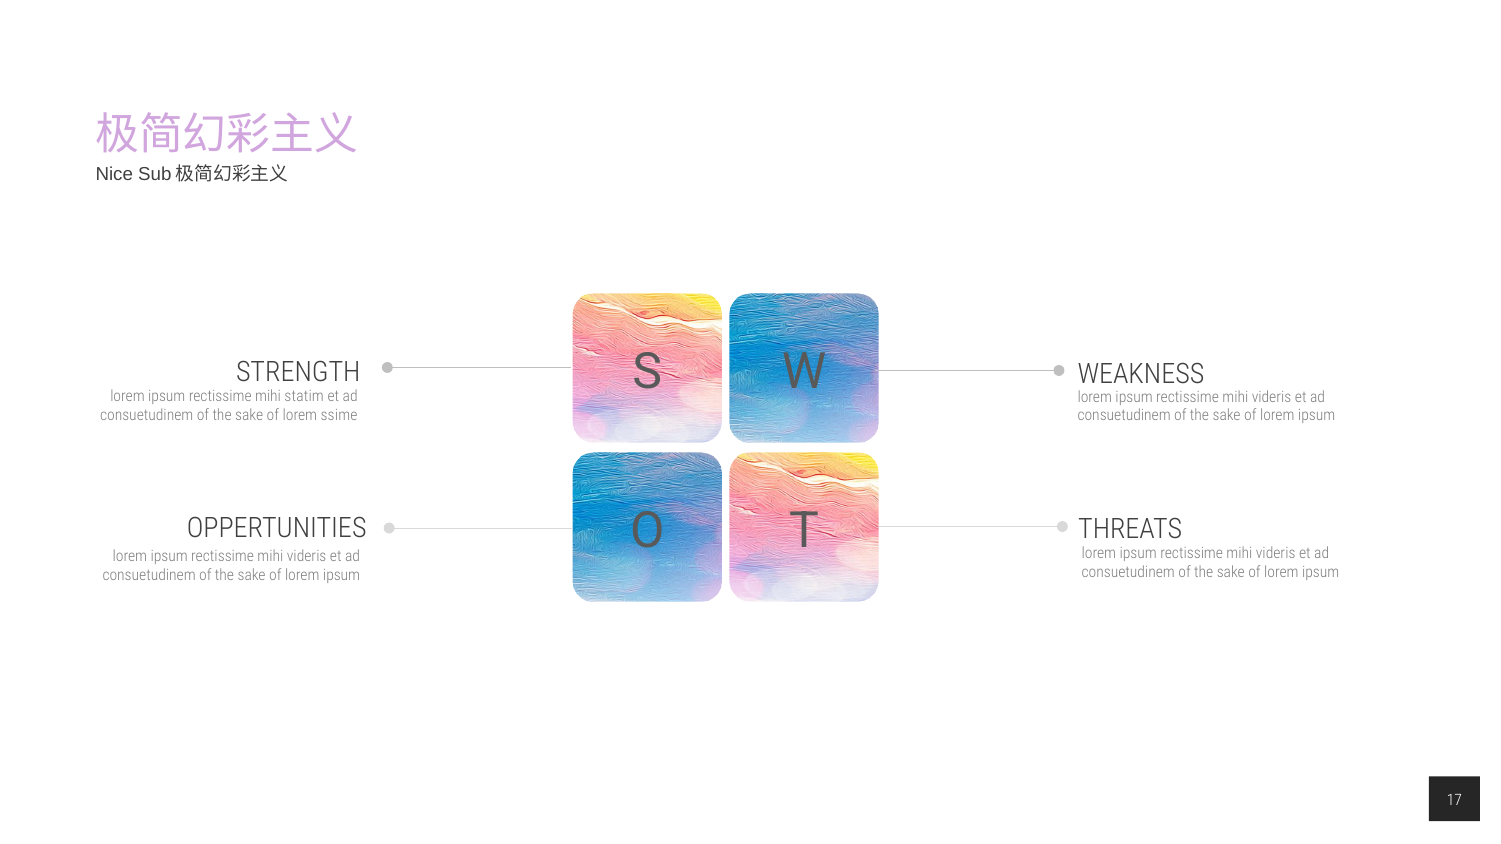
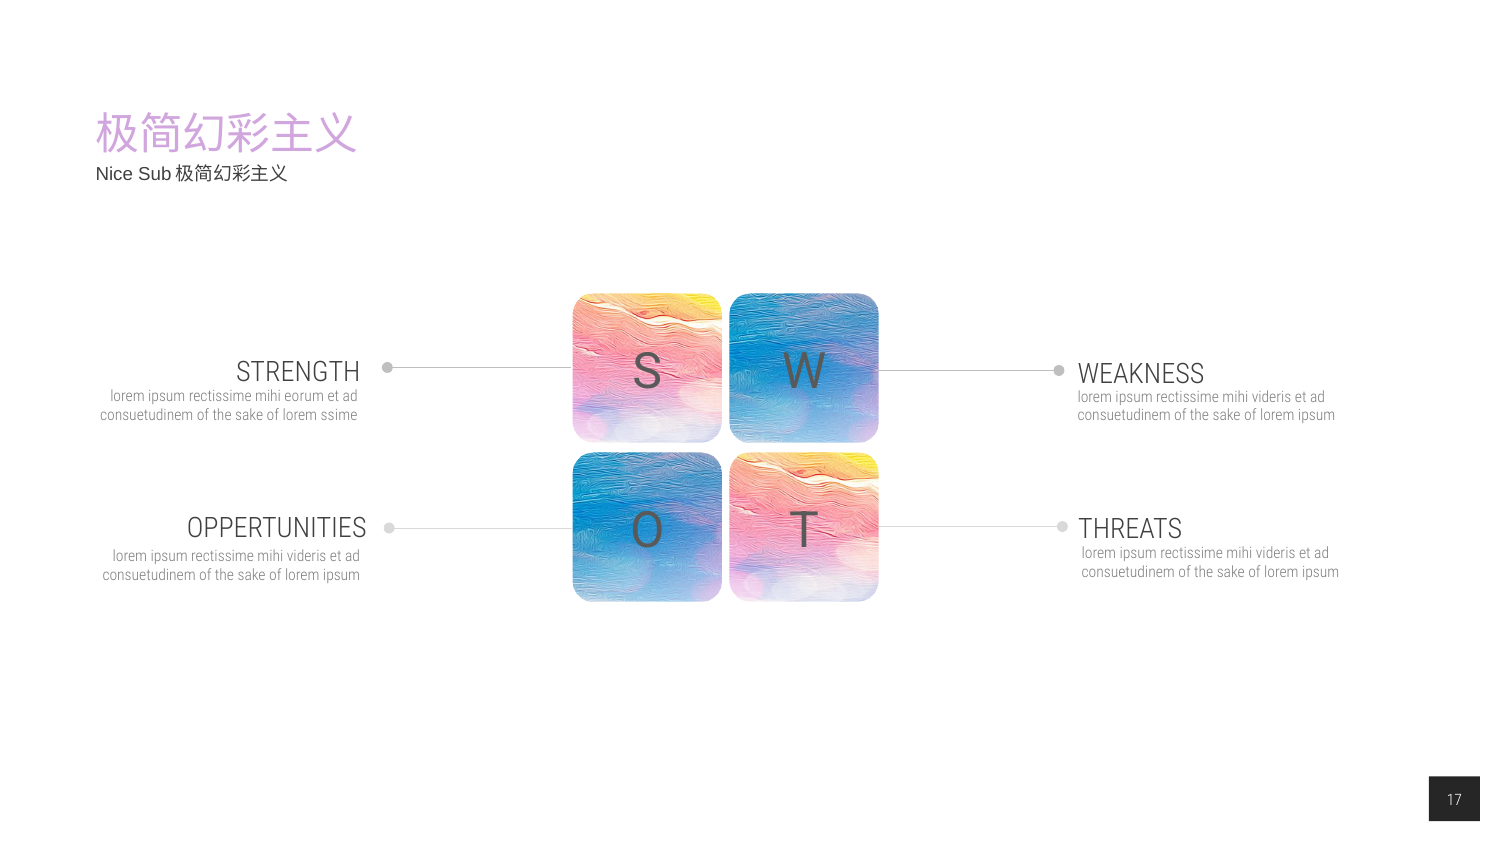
statim: statim -> eorum
